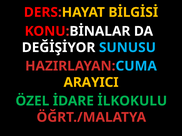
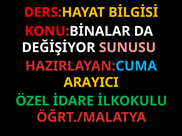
SUNUSU colour: light blue -> pink
